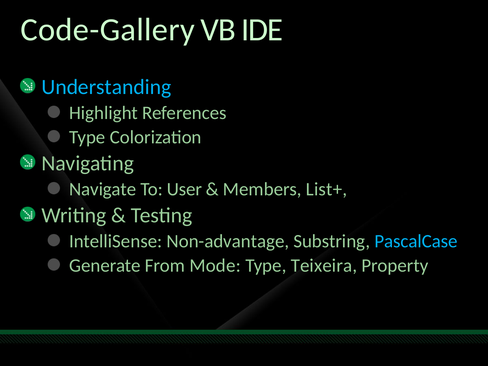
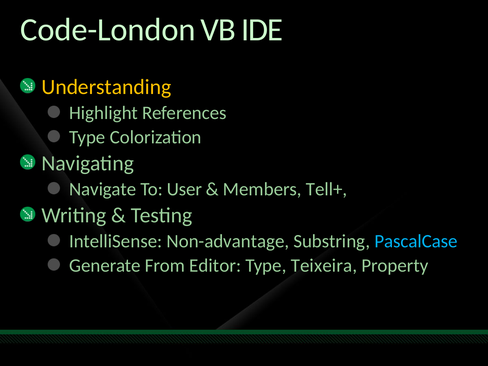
Code-Gallery: Code-Gallery -> Code-London
Understanding colour: light blue -> yellow
List+: List+ -> Tell+
Mode: Mode -> Editor
